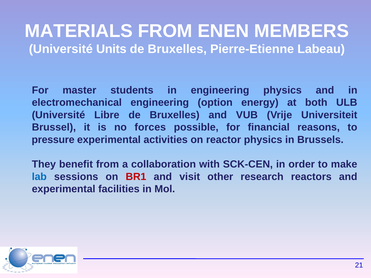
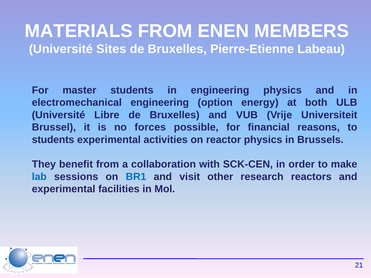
Units: Units -> Sites
pressure at (53, 140): pressure -> students
BR1 colour: red -> blue
